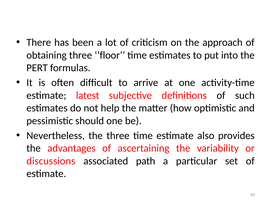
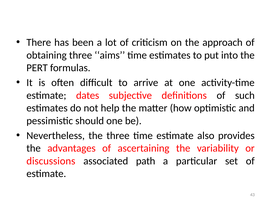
floor: floor -> aims
latest: latest -> dates
